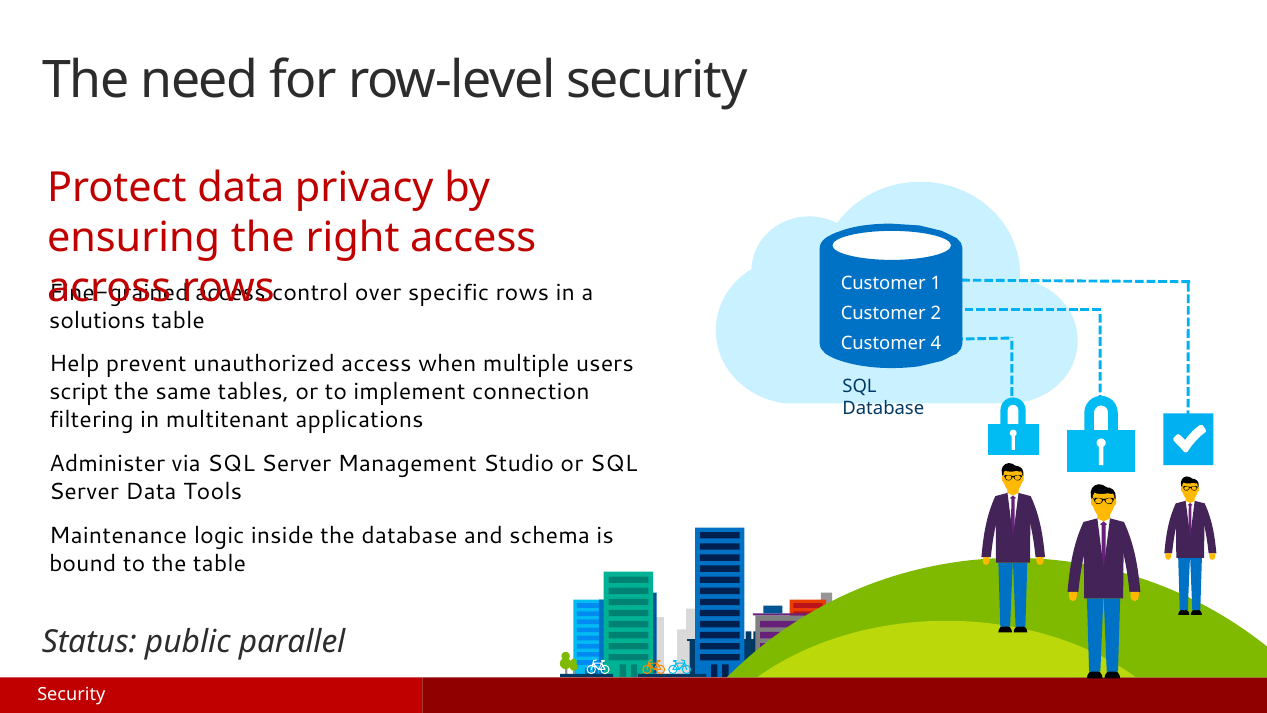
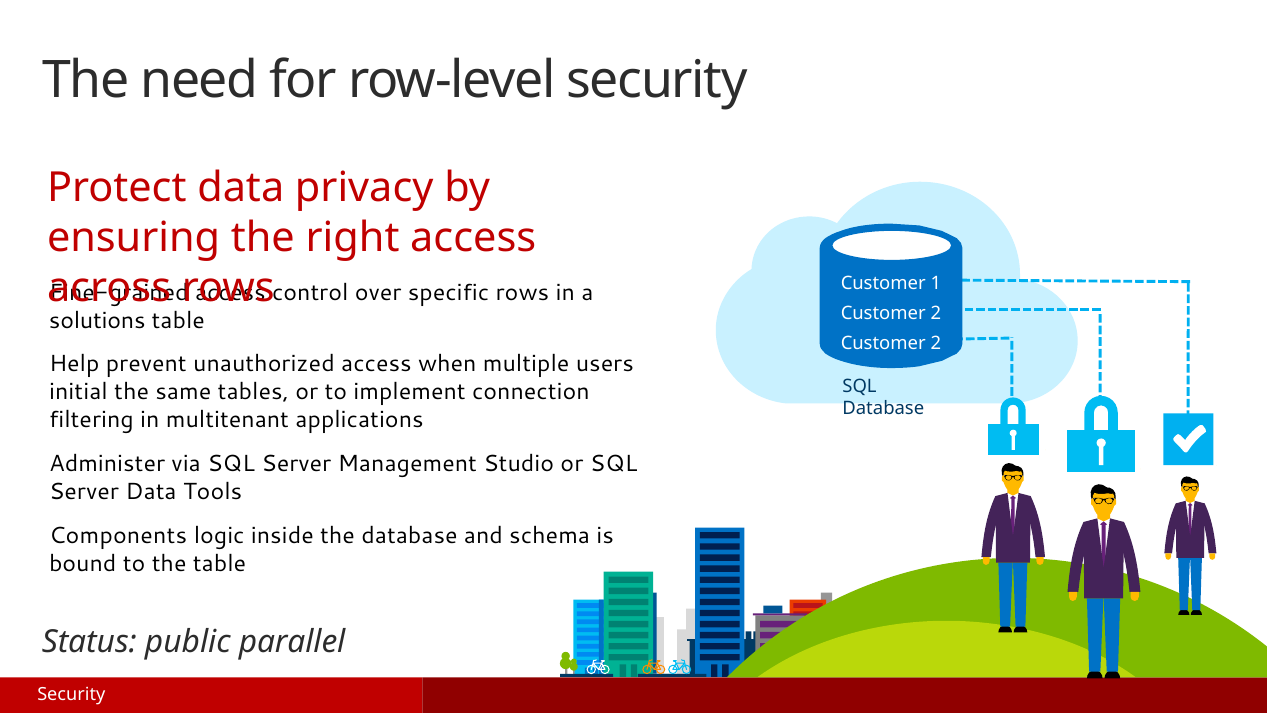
4 at (936, 344): 4 -> 2
script: script -> initial
Maintenance: Maintenance -> Components
